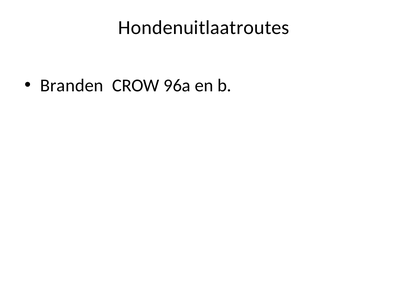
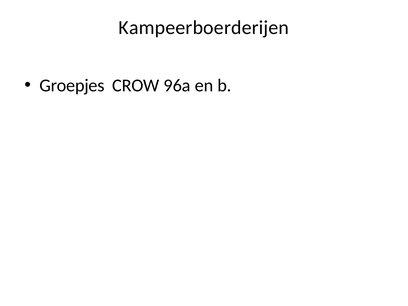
Hondenuitlaatroutes: Hondenuitlaatroutes -> Kampeerboerderijen
Branden: Branden -> Groepjes
